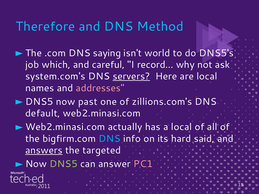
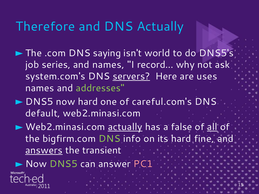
DNS Method: Method -> Actually
which: which -> series
and careful: careful -> names
are local: local -> uses
addresses colour: pink -> light green
now past: past -> hard
zillions.com's: zillions.com's -> careful.com's
actually at (125, 127) underline: none -> present
a local: local -> false
all underline: none -> present
DNS at (110, 139) colour: light blue -> light green
said: said -> fine
targeted: targeted -> transient
